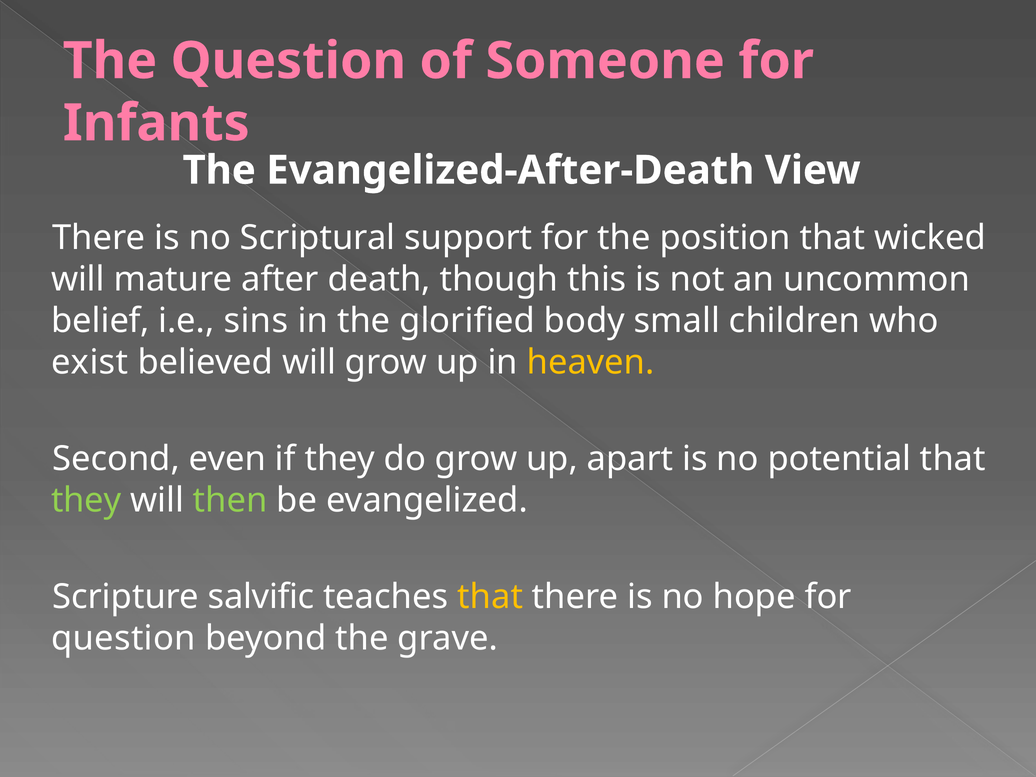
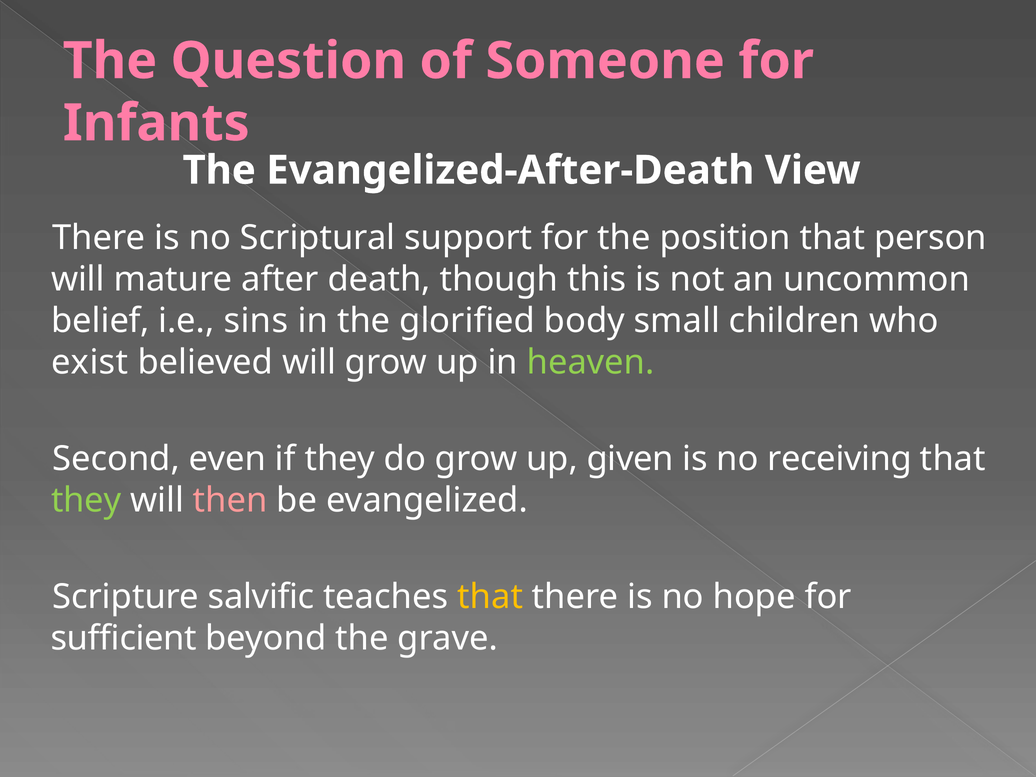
wicked: wicked -> person
heaven colour: yellow -> light green
apart: apart -> given
potential: potential -> receiving
then colour: light green -> pink
question at (123, 638): question -> sufficient
